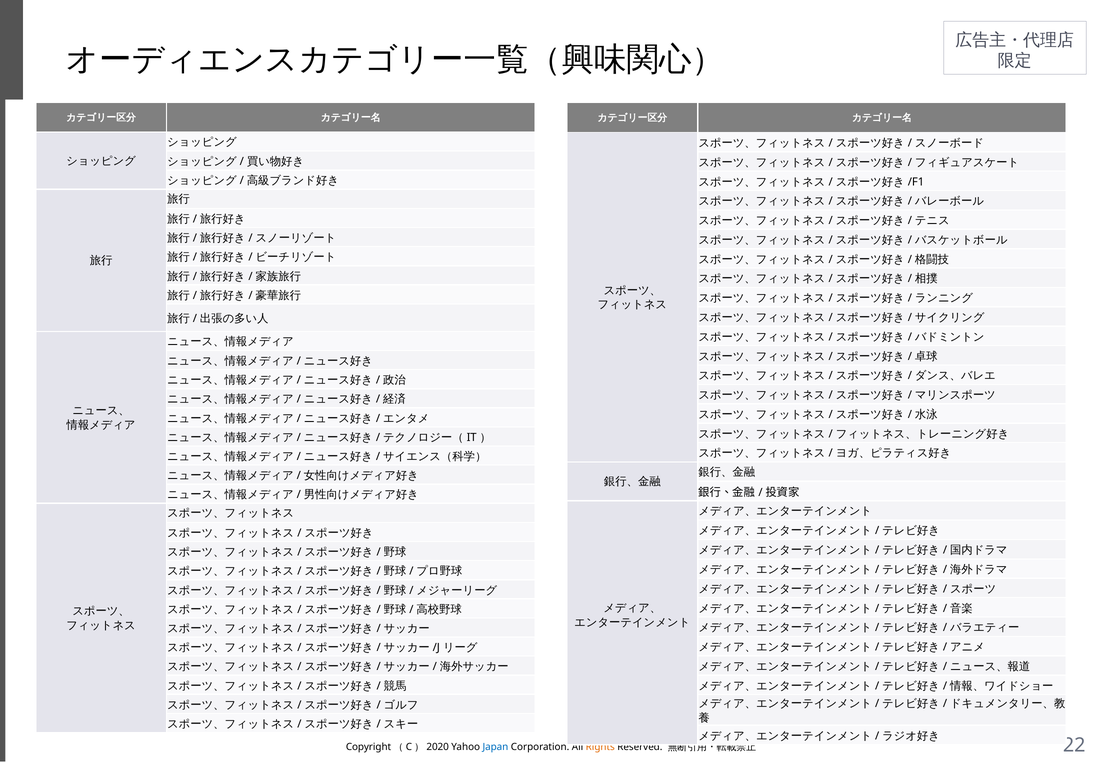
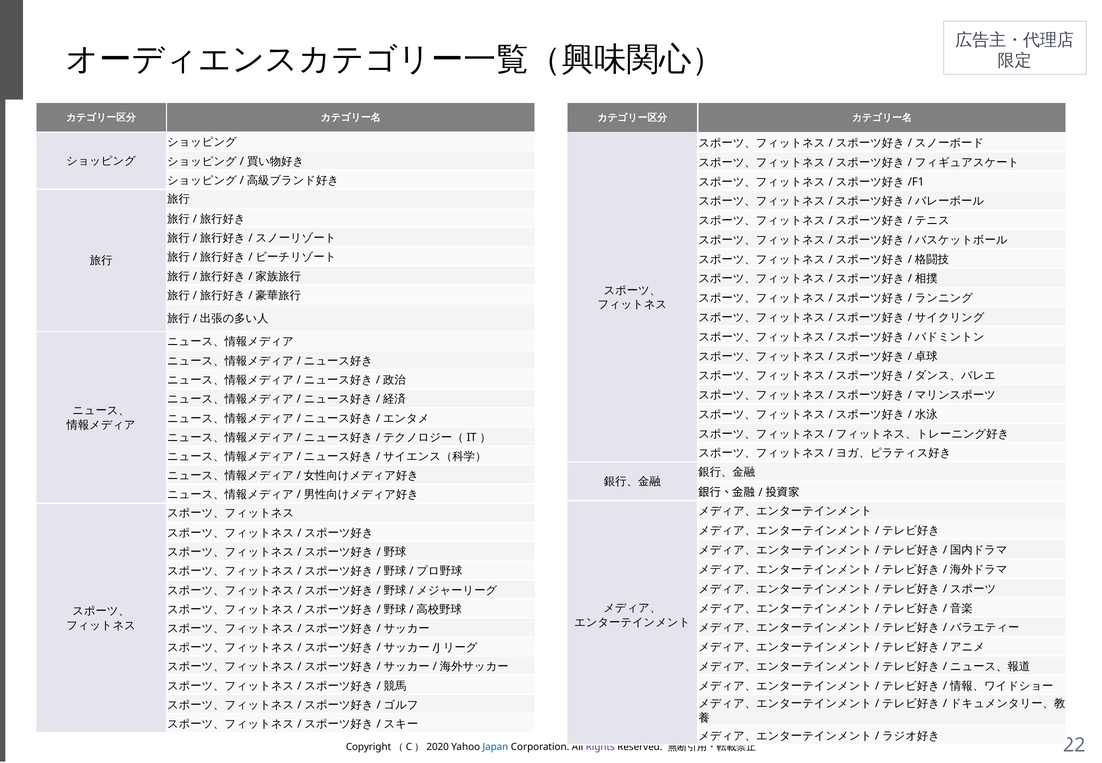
Rights colour: orange -> purple
